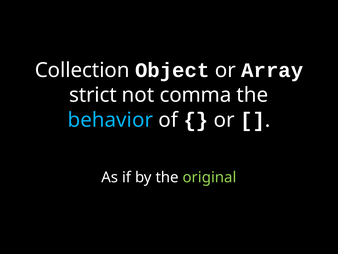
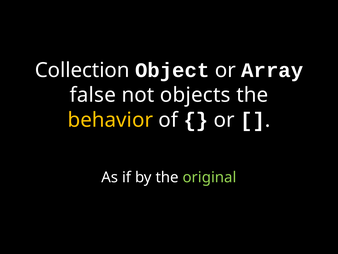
strict: strict -> false
comma: comma -> objects
behavior colour: light blue -> yellow
